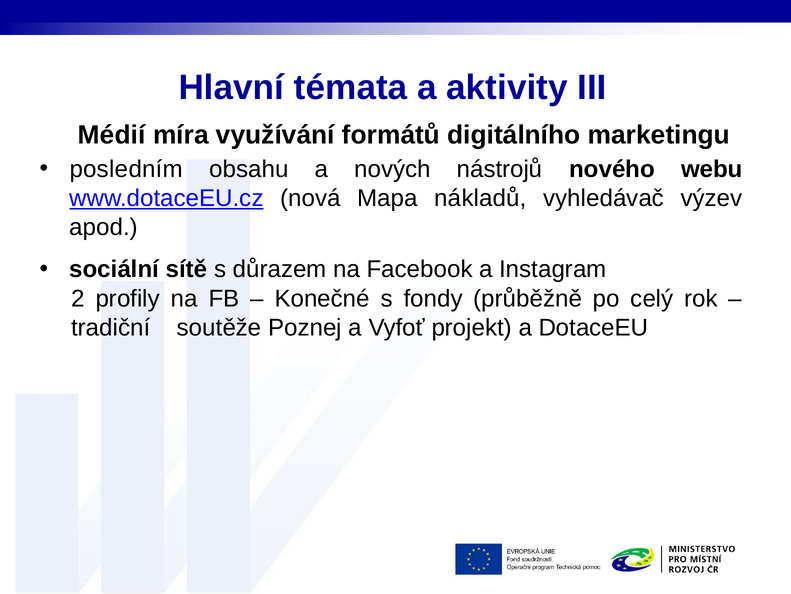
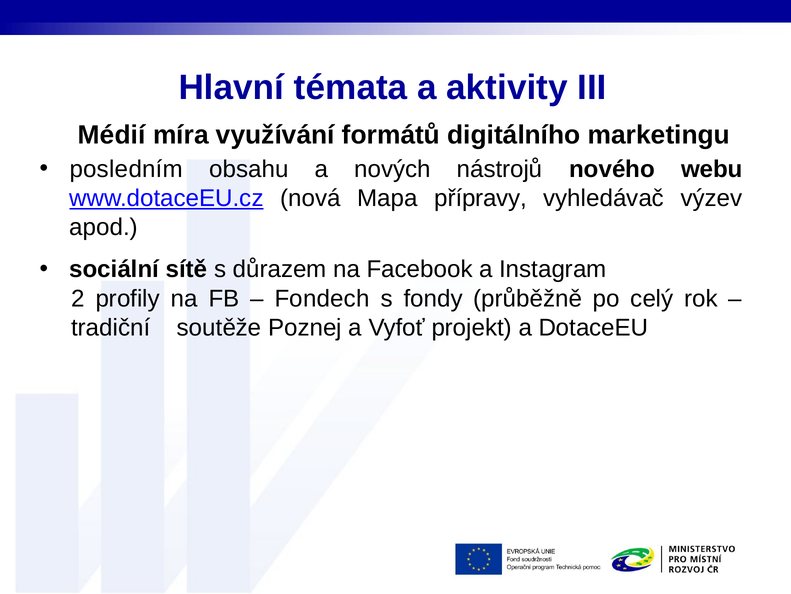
nákladů: nákladů -> přípravy
Konečné: Konečné -> Fondech
